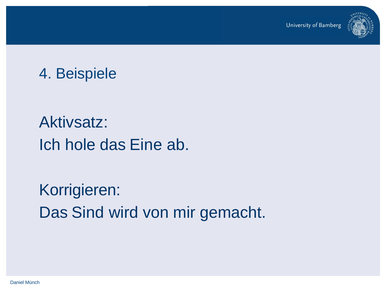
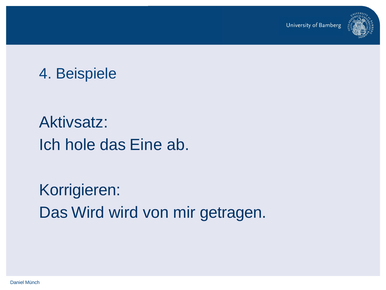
Das Sind: Sind -> Wird
gemacht: gemacht -> getragen
